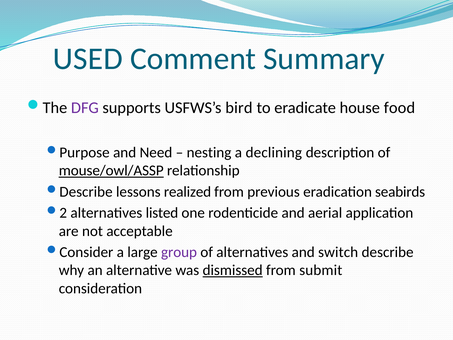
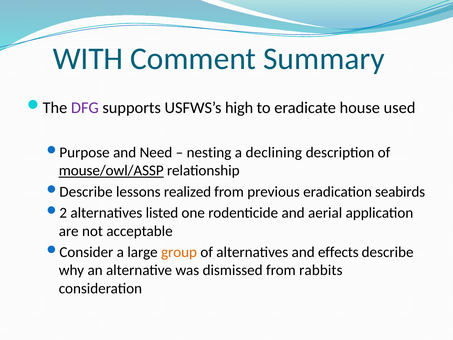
USED: USED -> WITH
bird: bird -> high
food: food -> used
group colour: purple -> orange
switch: switch -> effects
dismissed underline: present -> none
submit: submit -> rabbits
